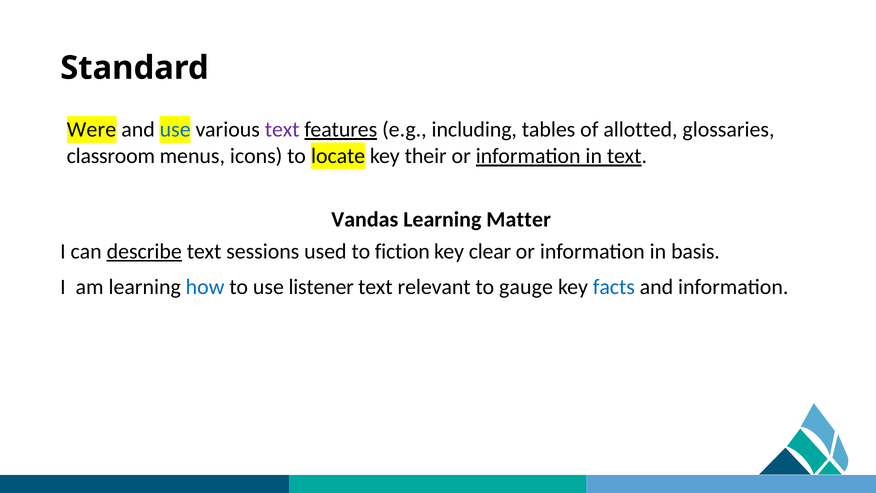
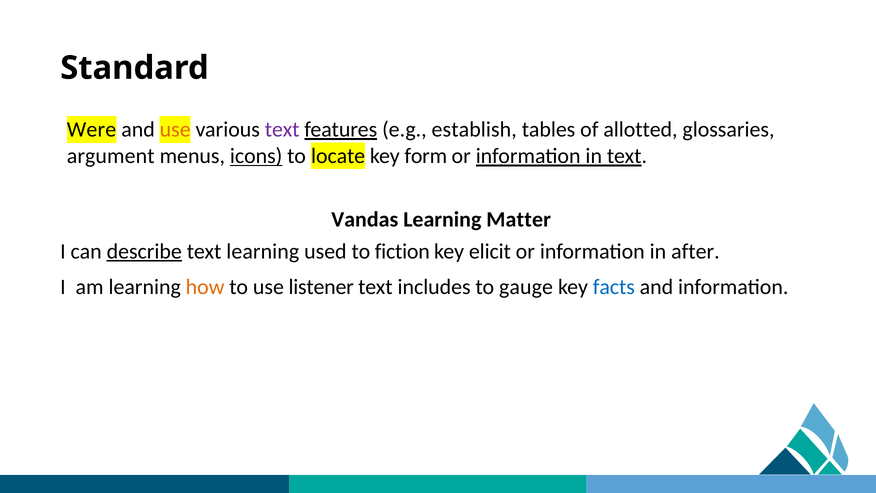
use at (175, 130) colour: blue -> orange
including: including -> establish
classroom: classroom -> argument
icons underline: none -> present
their: their -> form
text sessions: sessions -> learning
clear: clear -> elicit
basis: basis -> after
how colour: blue -> orange
relevant: relevant -> includes
